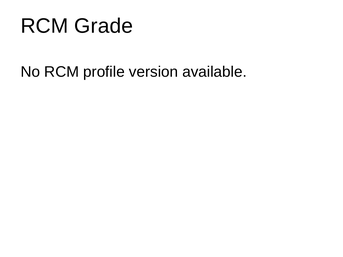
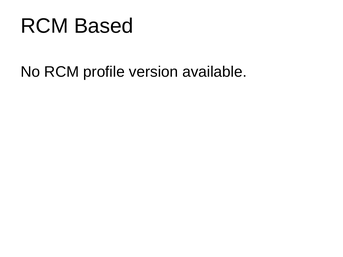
Grade: Grade -> Based
